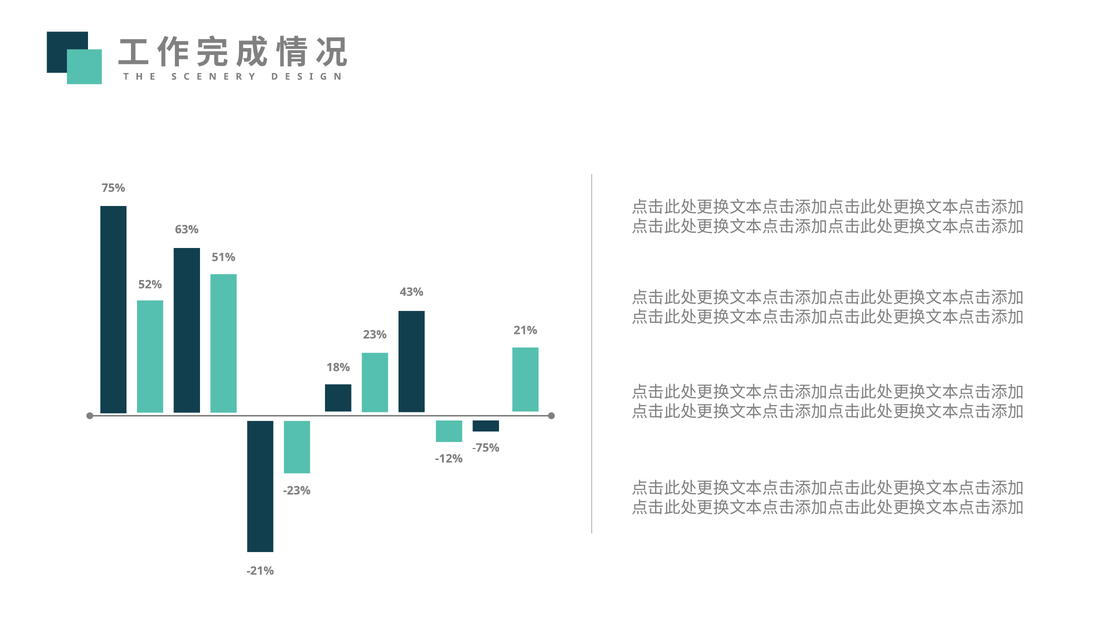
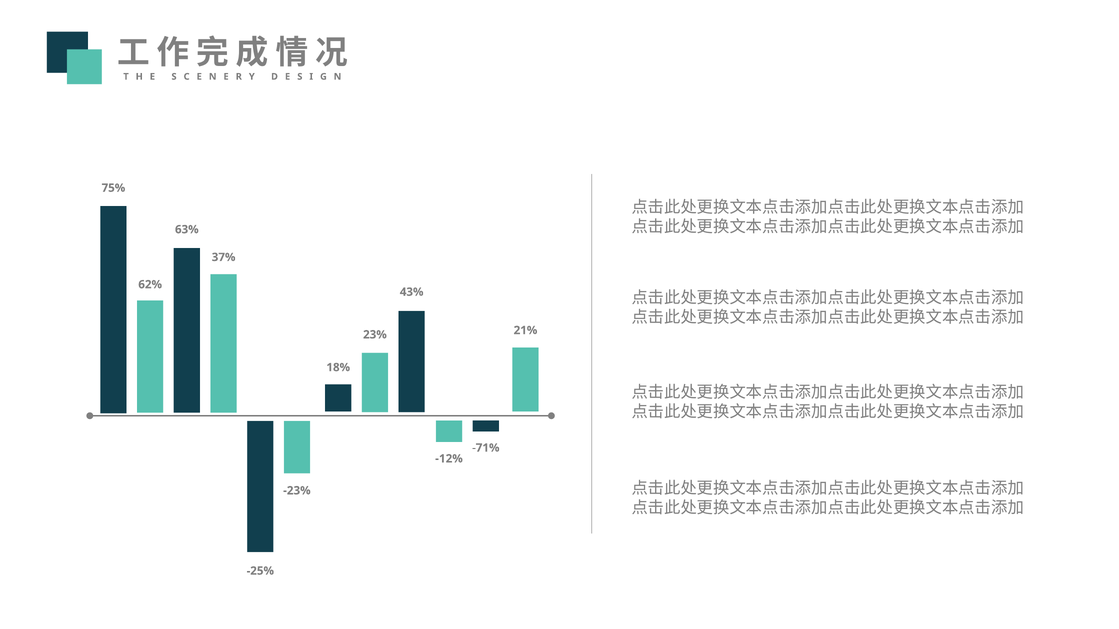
51%: 51% -> 37%
52%: 52% -> 62%
-75%: -75% -> -71%
-21%: -21% -> -25%
